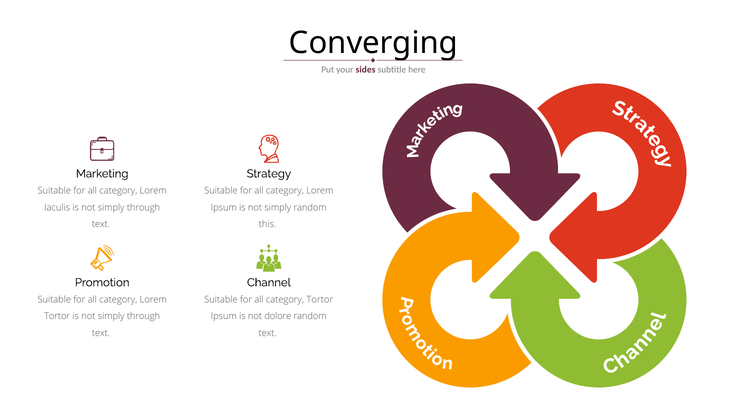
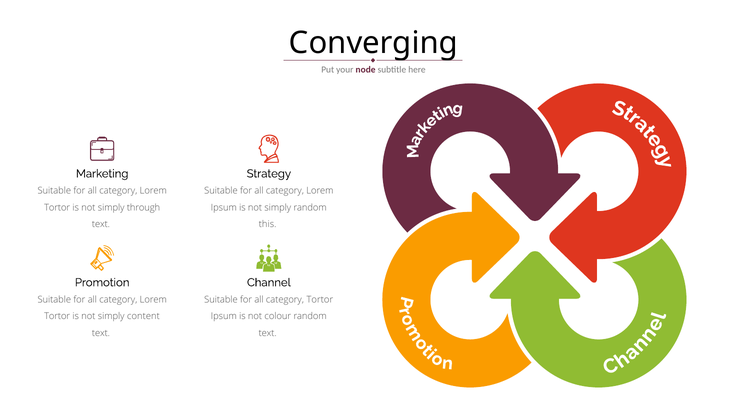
sides: sides -> node
Iaculis at (57, 208): Iaculis -> Tortor
through at (143, 317): through -> content
dolore: dolore -> colour
